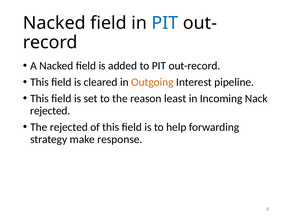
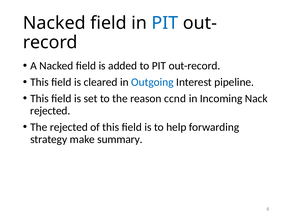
Outgoing colour: orange -> blue
least: least -> ccnd
response: response -> summary
